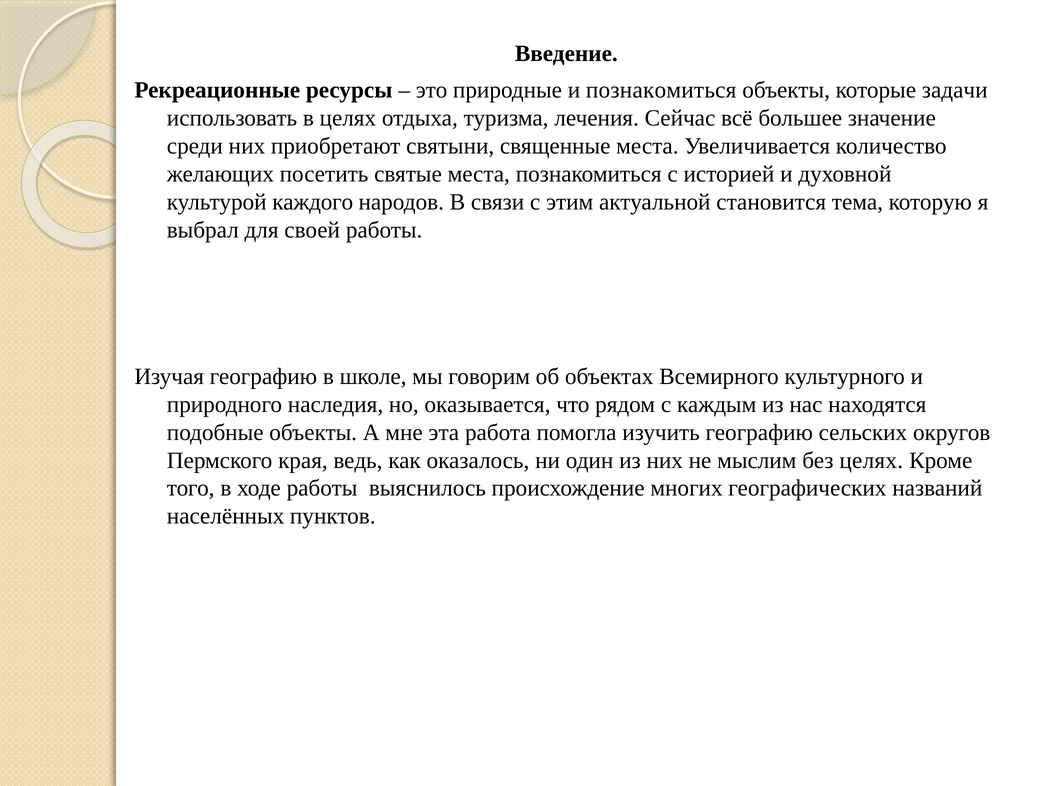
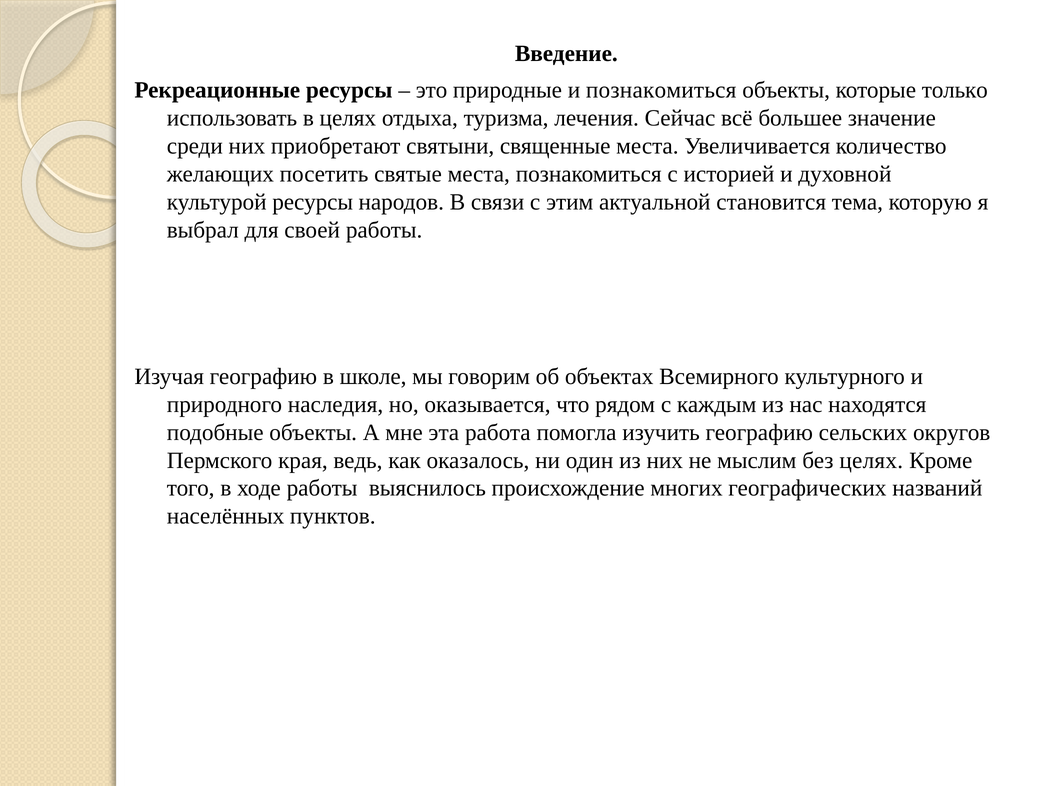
задачи: задачи -> только
культурой каждого: каждого -> ресурсы
